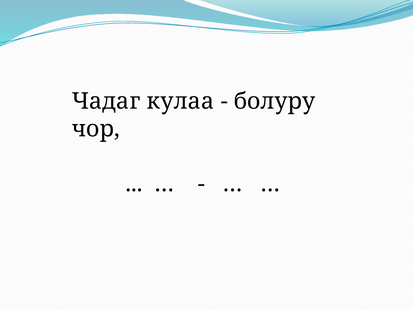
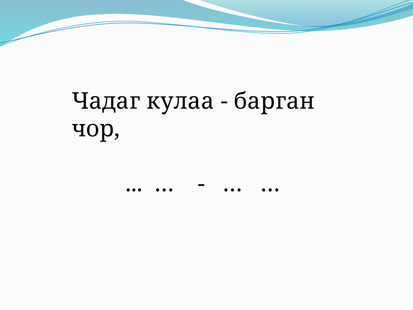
болуру: болуру -> барган
